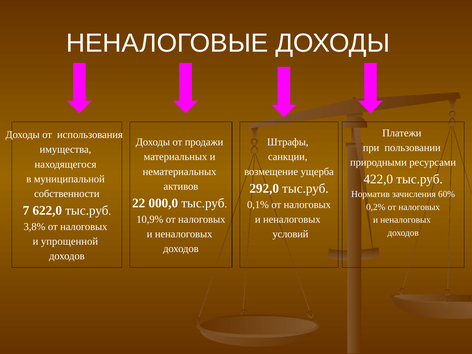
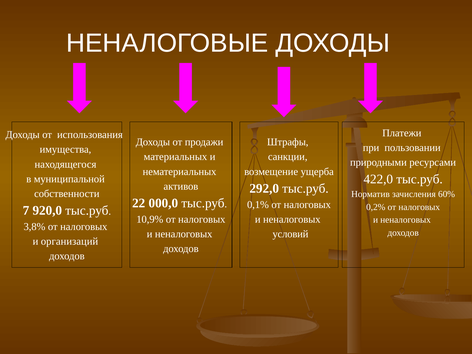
622,0: 622,0 -> 920,0
упрощенной: упрощенной -> организаций
